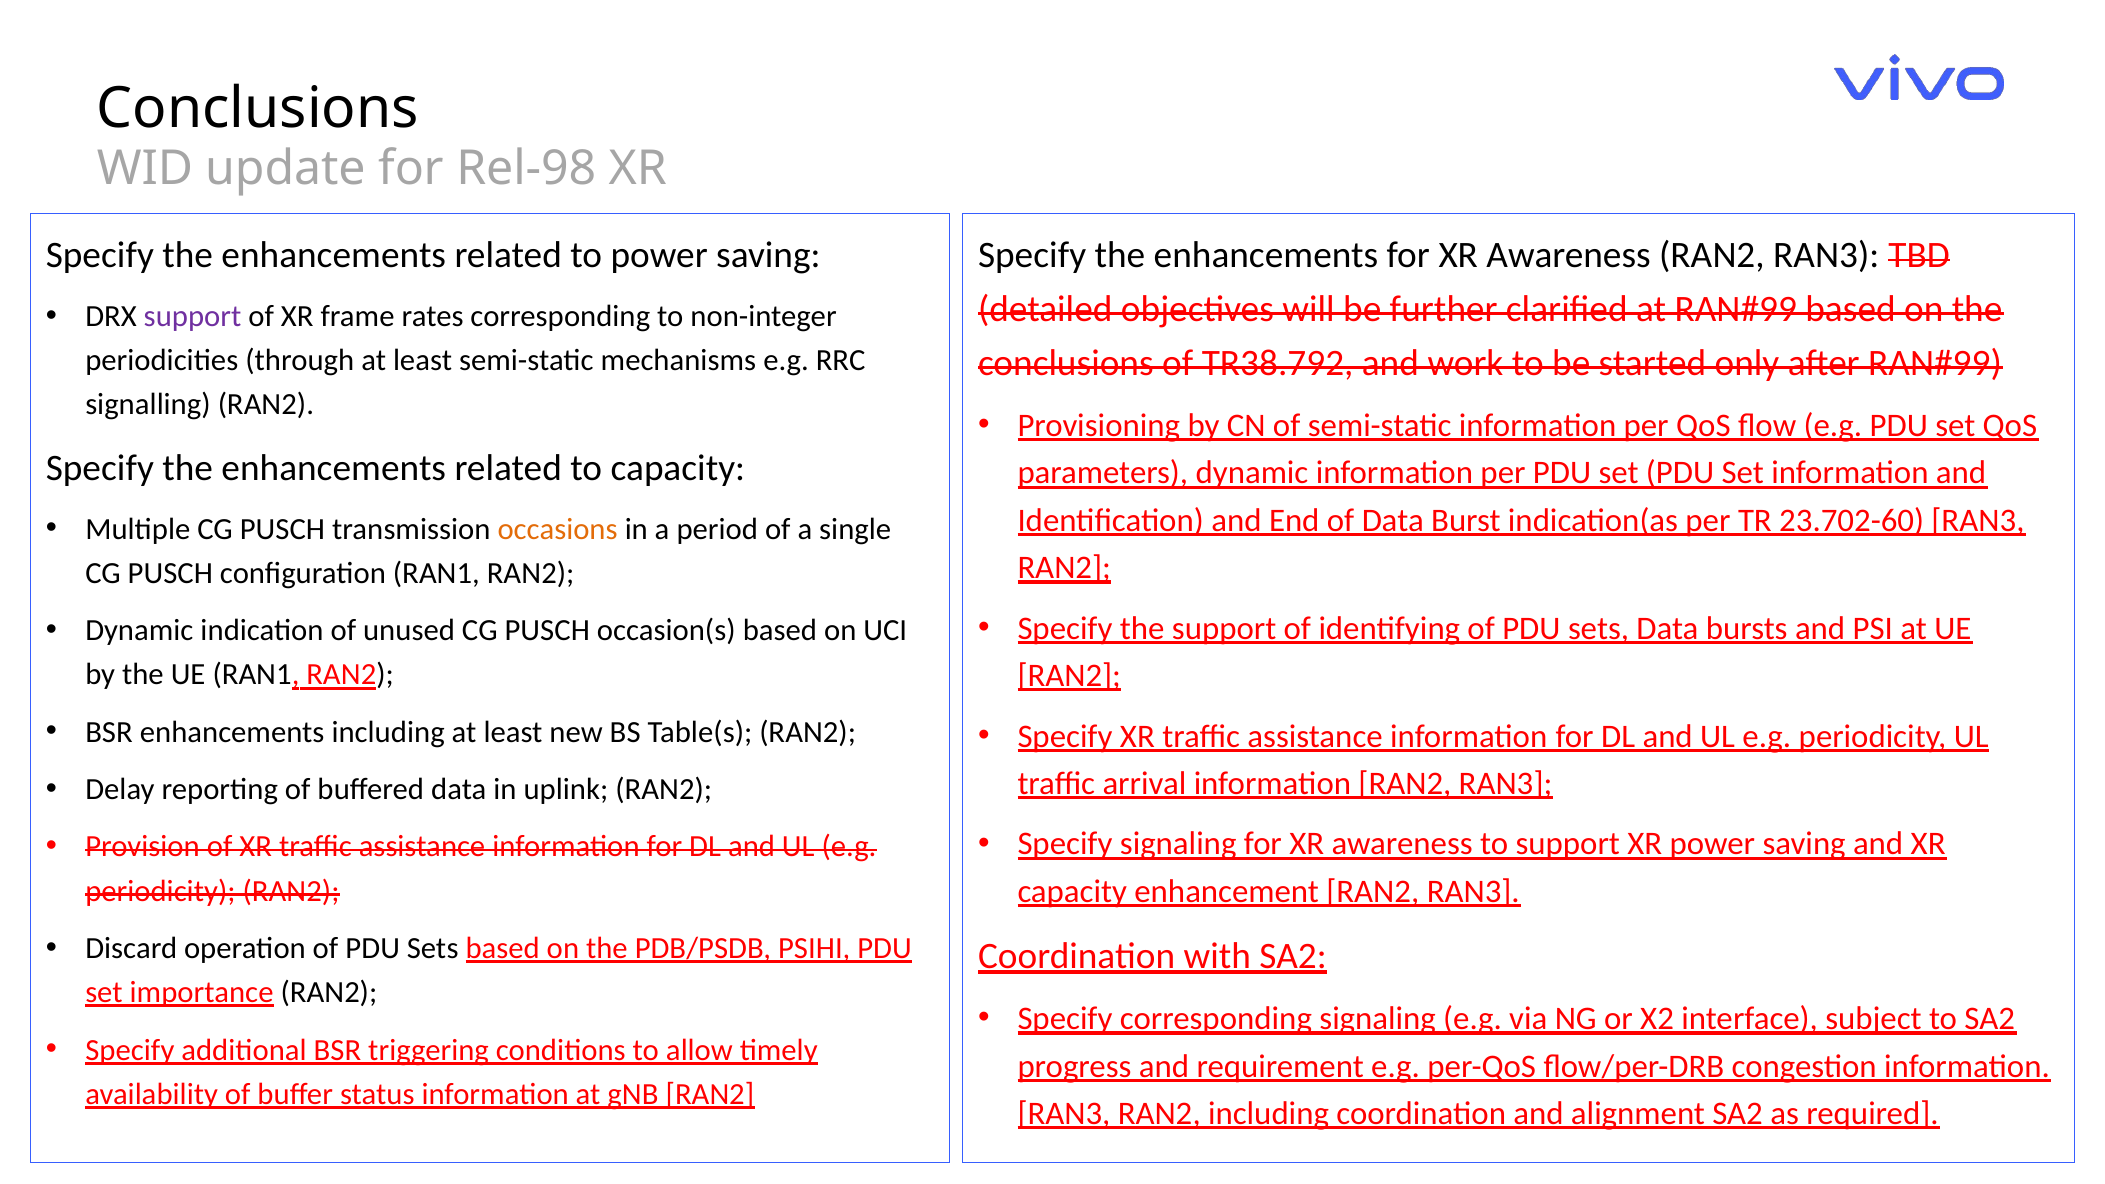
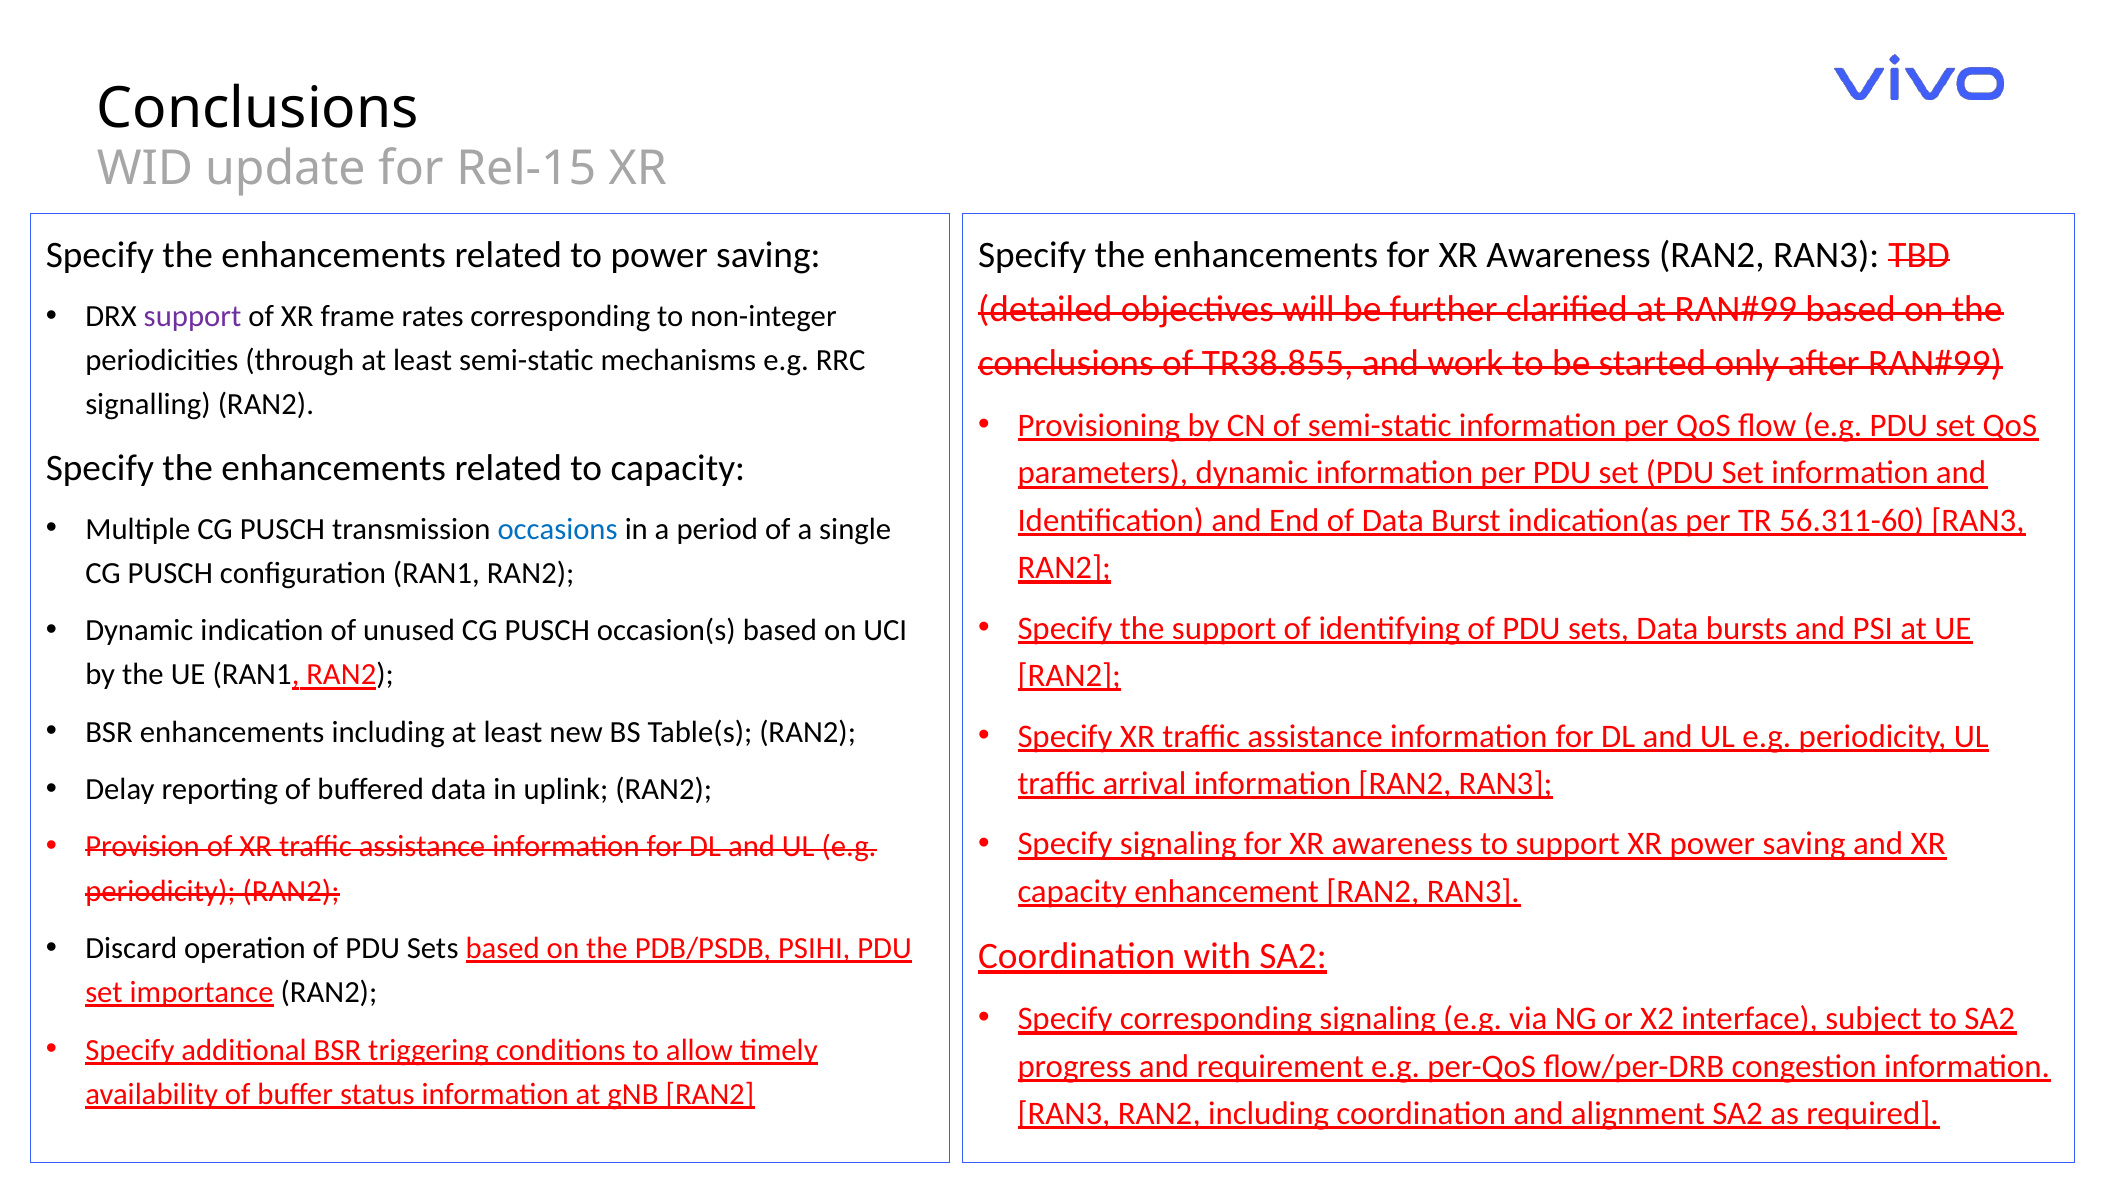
Rel-98: Rel-98 -> Rel-15
TR38.792: TR38.792 -> TR38.855
23.702-60: 23.702-60 -> 56.311-60
occasions colour: orange -> blue
